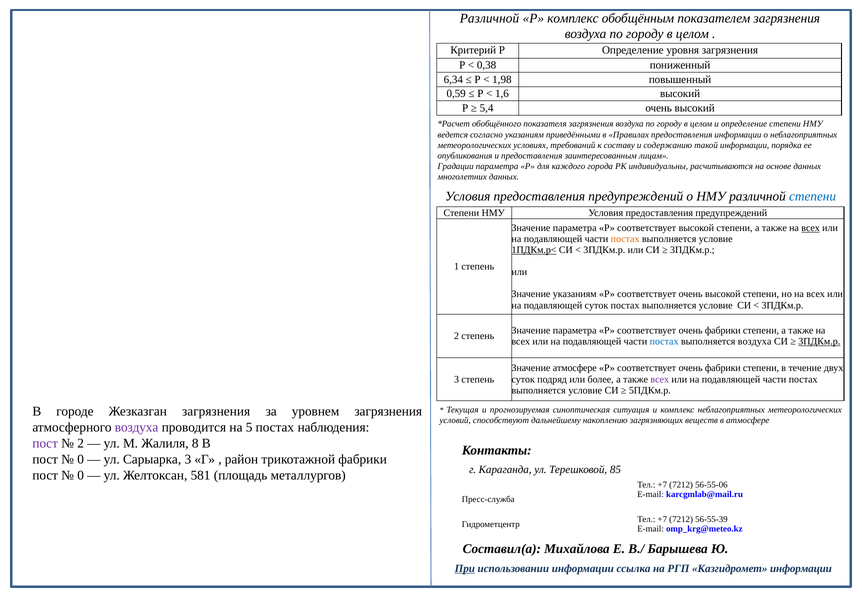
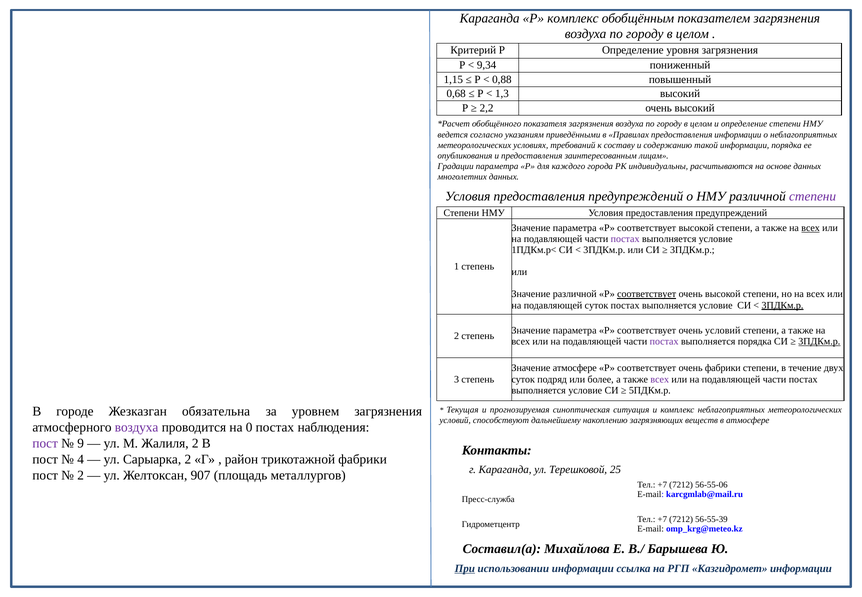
Различной at (490, 18): Различной -> Караганда
0,38: 0,38 -> 9,34
6,34: 6,34 -> 1,15
1,98: 1,98 -> 0,88
0,59: 0,59 -> 0,68
1,6: 1,6 -> 1,3
5,4: 5,4 -> 2,2
степени at (813, 196) colour: blue -> purple
постах at (625, 239) colour: orange -> purple
1ПДКм.р< underline: present -> none
Значение указаниям: указаниям -> различной
соответствует at (647, 294) underline: none -> present
3ПДКм.р at (783, 305) underline: none -> present
фабрики at (723, 330): фабрики -> условий
постах at (664, 341) colour: blue -> purple
выполняется воздуха: воздуха -> порядка
Жезказган загрязнения: загрязнения -> обязательна
5: 5 -> 0
2 at (81, 443): 2 -> 9
Жалиля 8: 8 -> 2
0 at (81, 459): 0 -> 4
Сарыарка 3: 3 -> 2
85: 85 -> 25
0 at (81, 475): 0 -> 2
581: 581 -> 907
